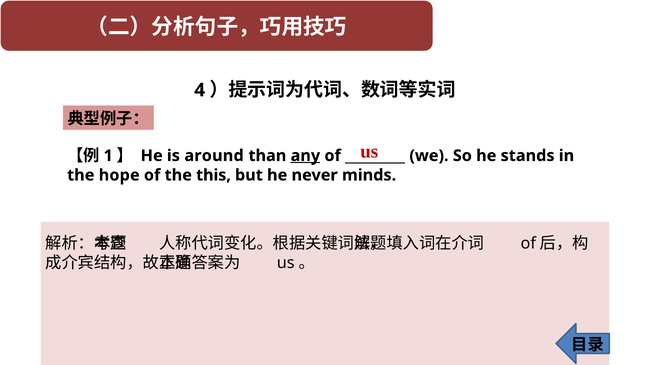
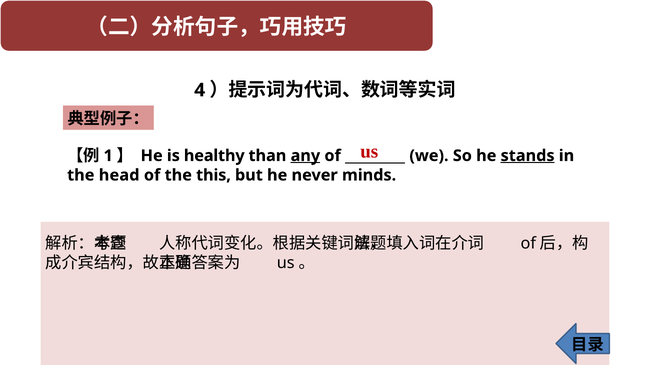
around: around -> healthy
stands underline: none -> present
hope: hope -> head
